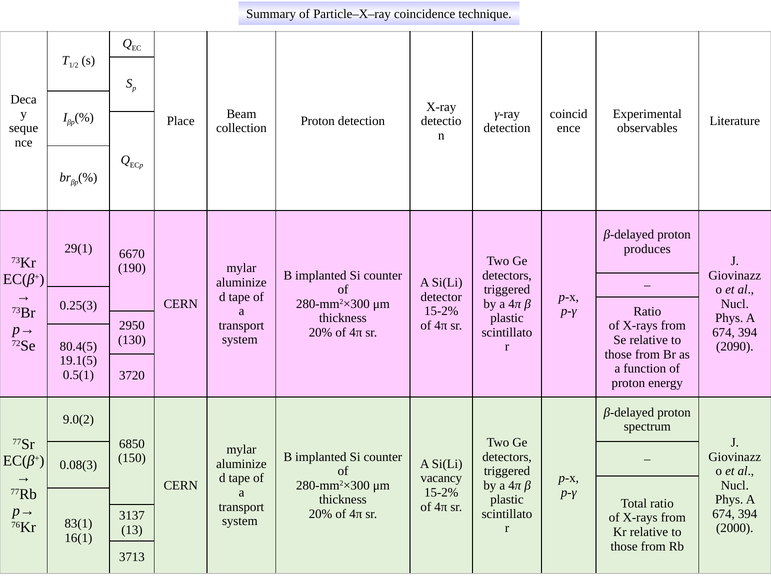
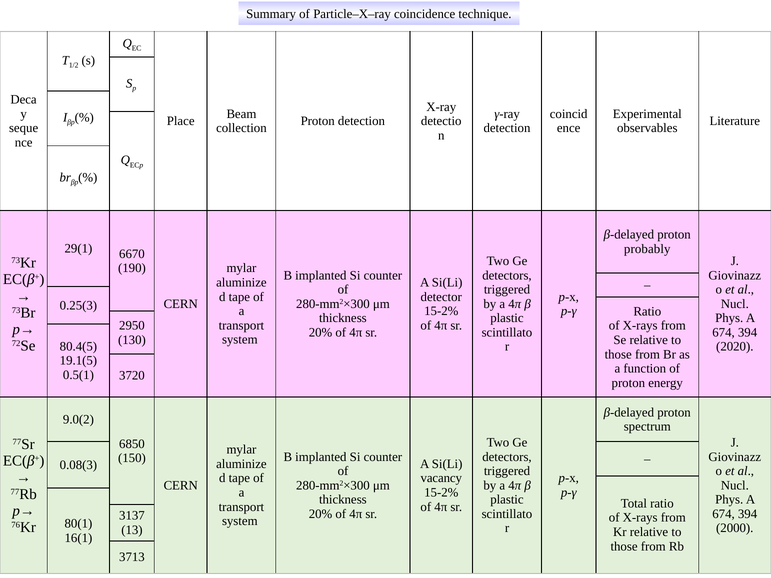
produces: produces -> probably
2090: 2090 -> 2020
83(1: 83(1 -> 80(1
